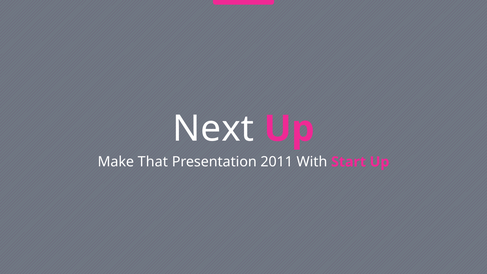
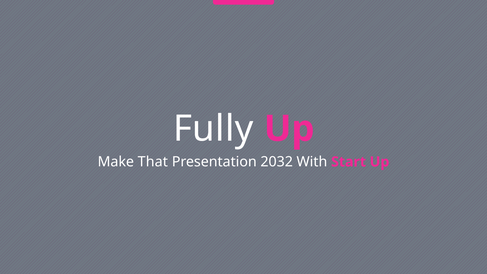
Next: Next -> Fully
2011: 2011 -> 2032
